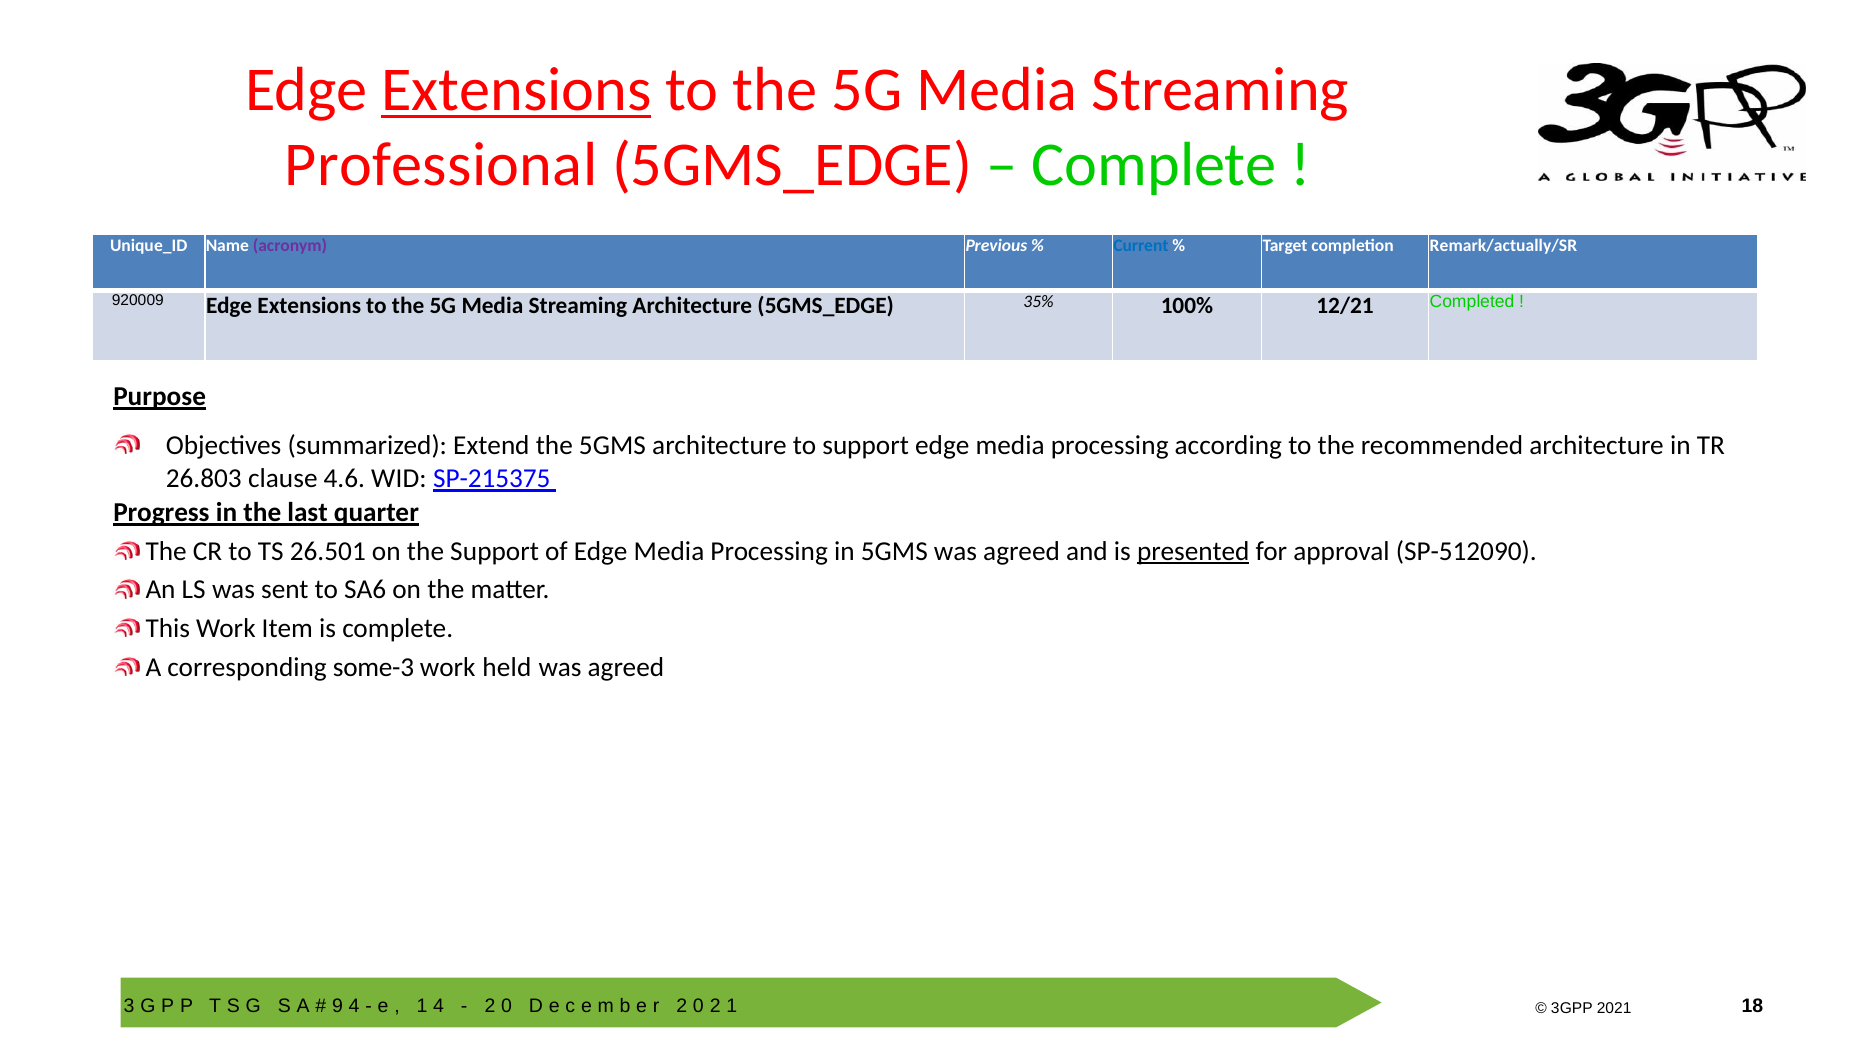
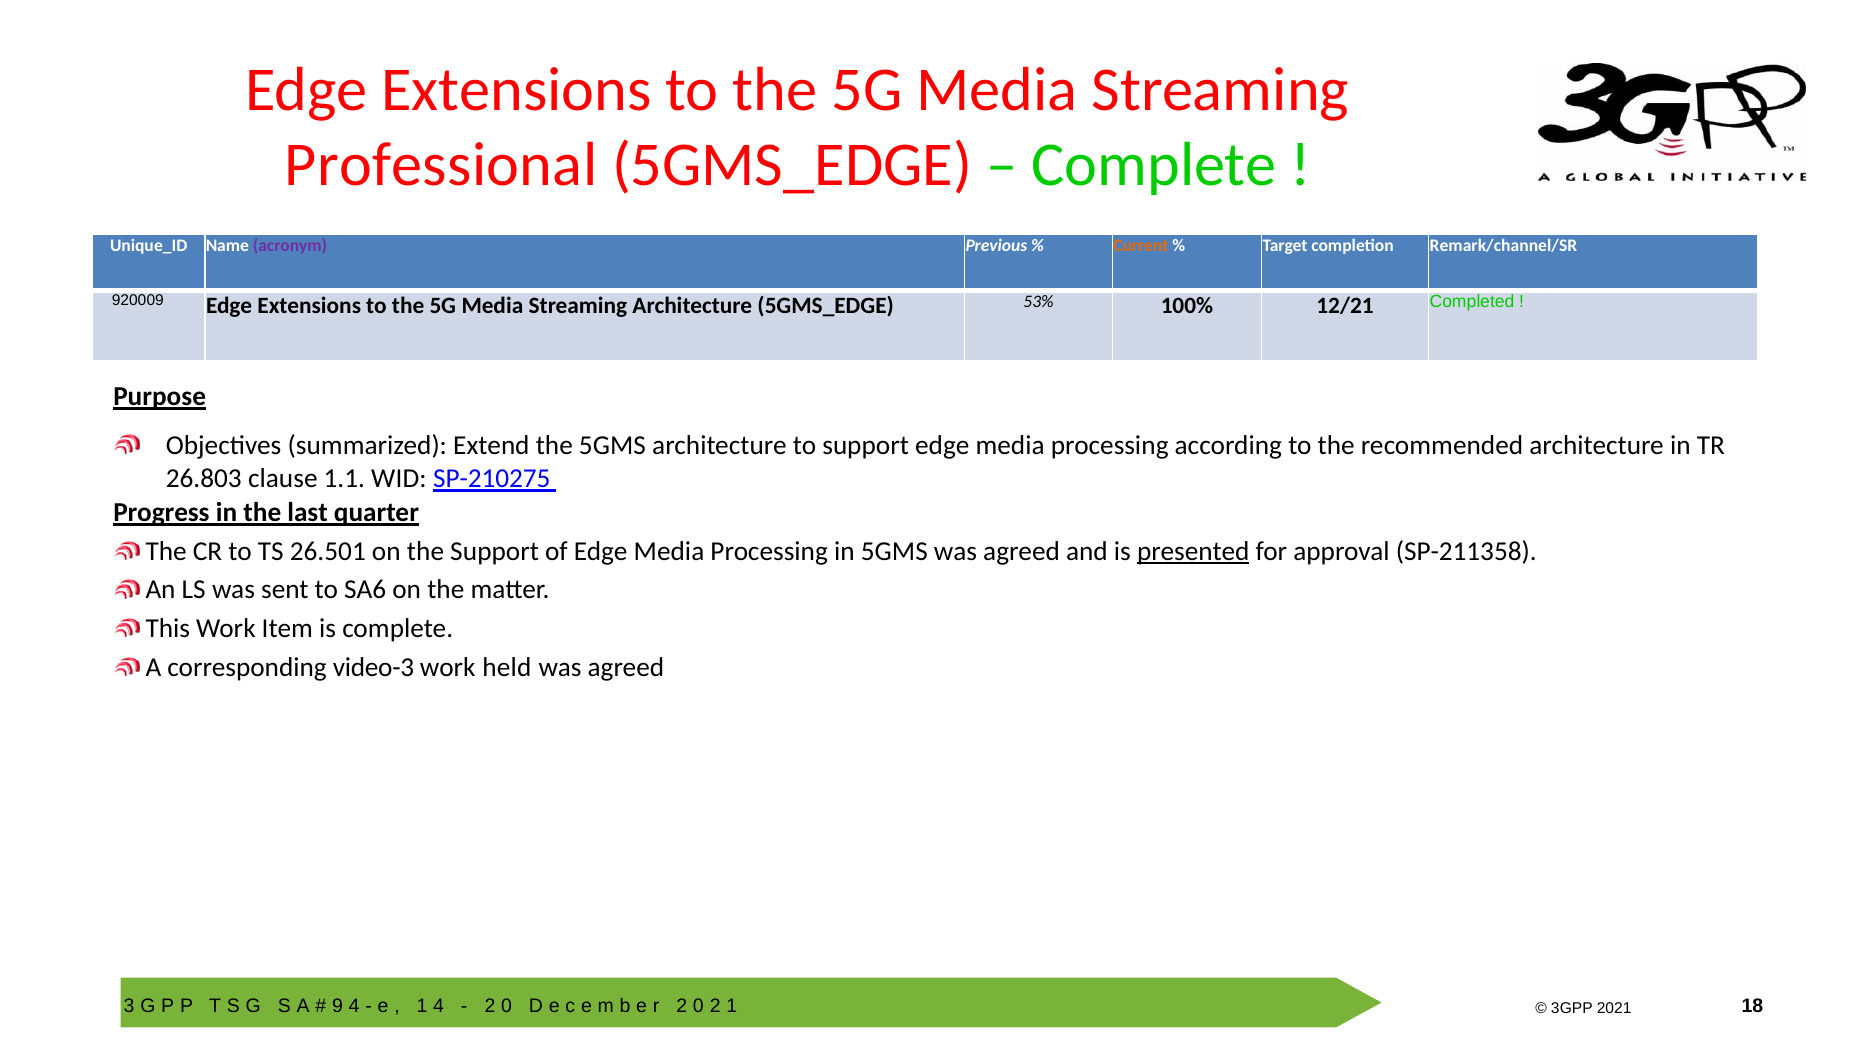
Extensions at (516, 90) underline: present -> none
Current colour: blue -> orange
Remark/actually/SR: Remark/actually/SR -> Remark/channel/SR
35%: 35% -> 53%
4.6: 4.6 -> 1.1
SP-215375: SP-215375 -> SP-210275
SP-512090: SP-512090 -> SP-211358
some-3: some-3 -> video-3
